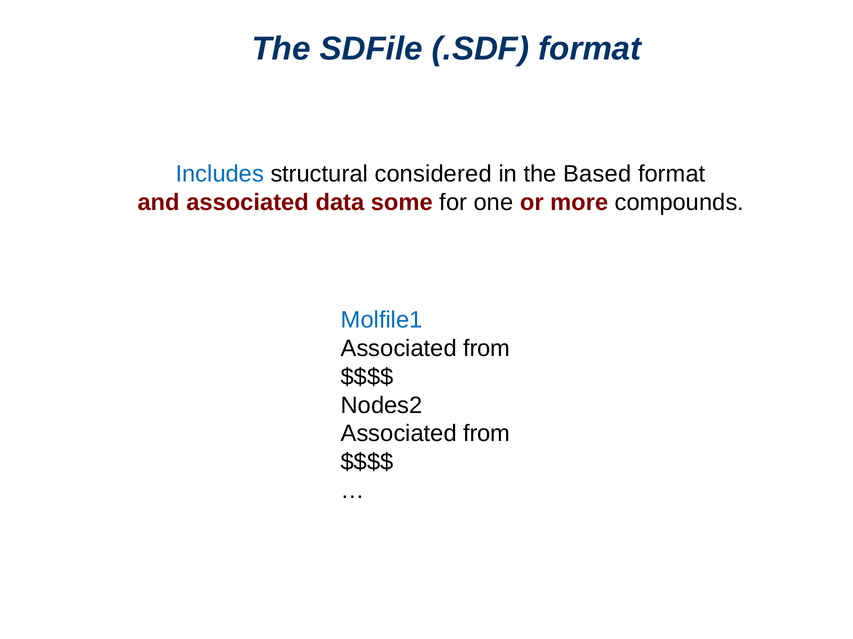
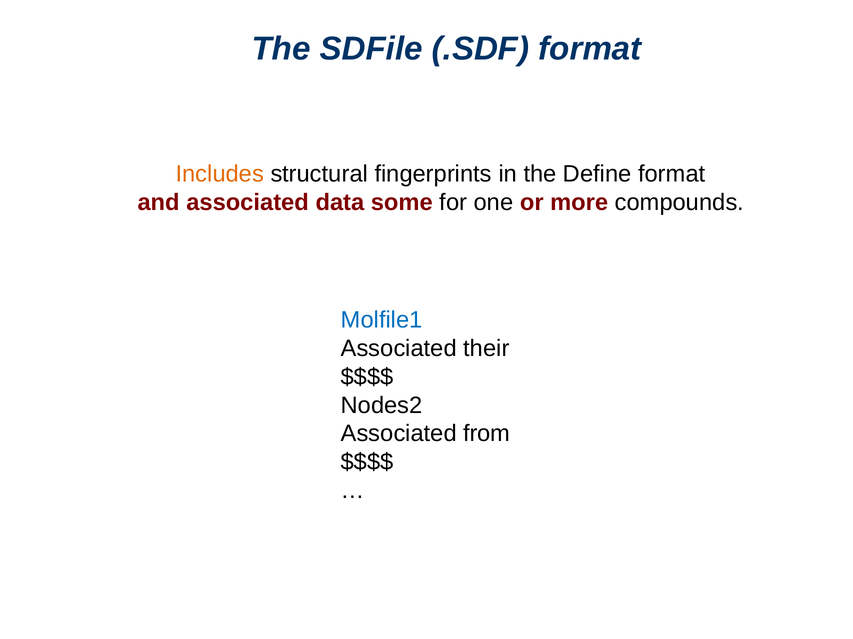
Includes colour: blue -> orange
considered: considered -> fingerprints
Based: Based -> Define
from at (487, 349): from -> their
